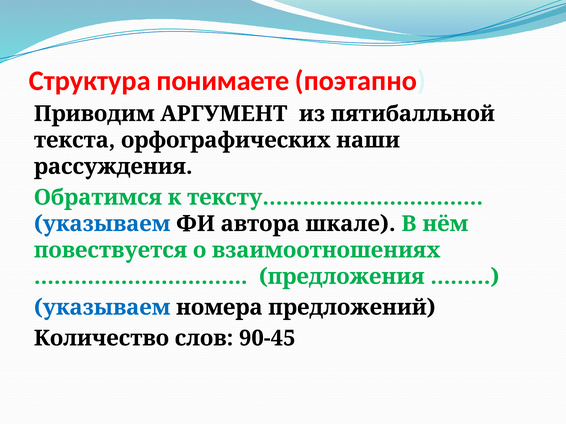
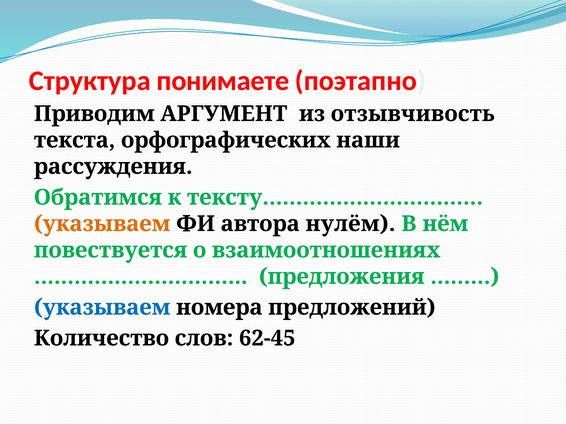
пятибалльной: пятибалльной -> отзывчивость
указываем at (102, 224) colour: blue -> orange
шкале: шкале -> нулём
90-45: 90-45 -> 62-45
